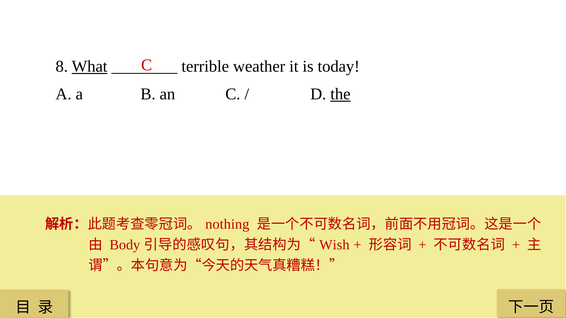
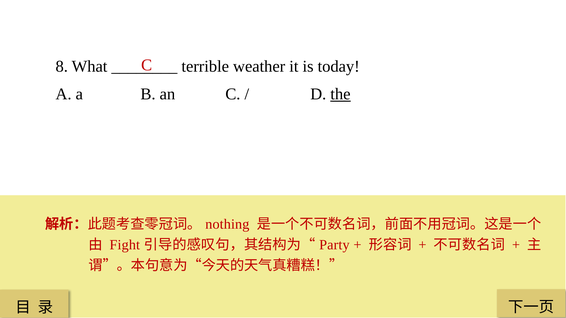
What underline: present -> none
Body: Body -> Fight
Wish: Wish -> Party
